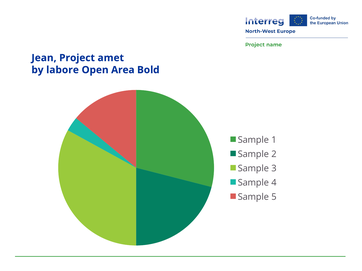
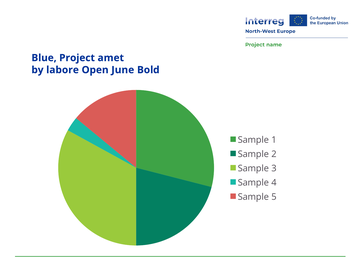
Jean: Jean -> Blue
Area: Area -> June
